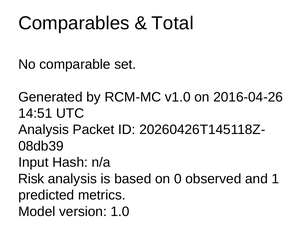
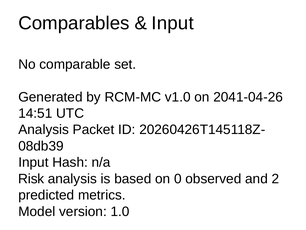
Total at (173, 23): Total -> Input
2016-04-26: 2016-04-26 -> 2041-04-26
1: 1 -> 2
